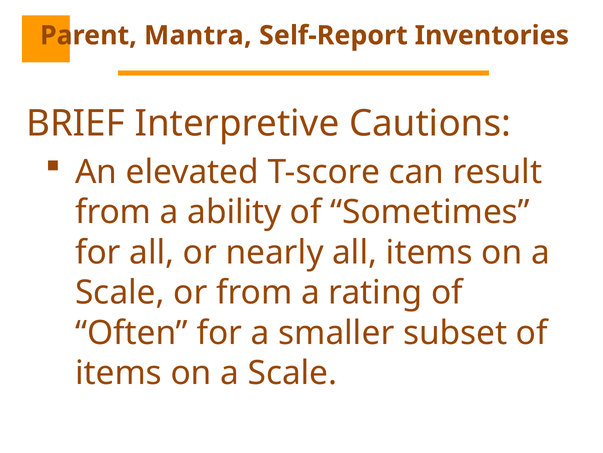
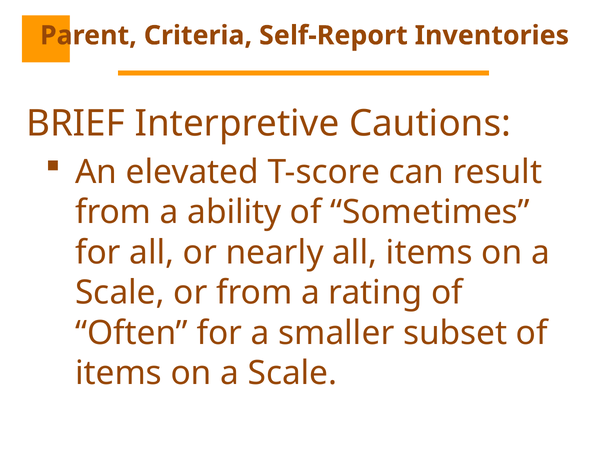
Mantra: Mantra -> Criteria
